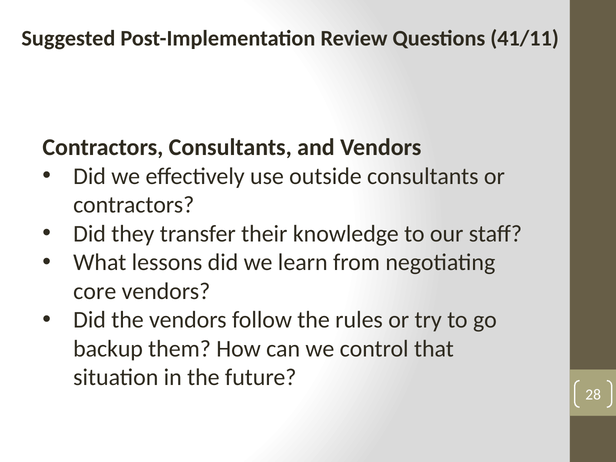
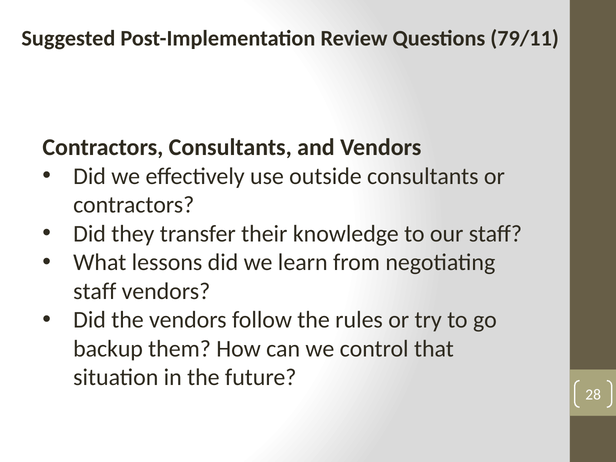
41/11: 41/11 -> 79/11
core at (95, 291): core -> staff
